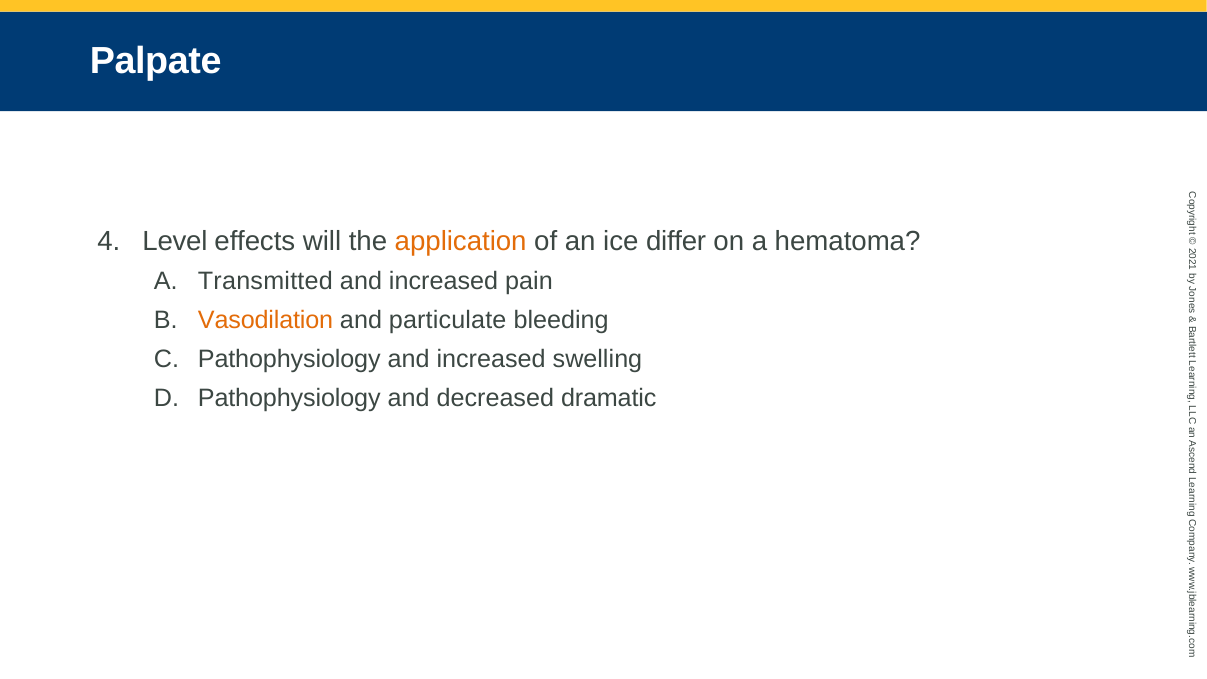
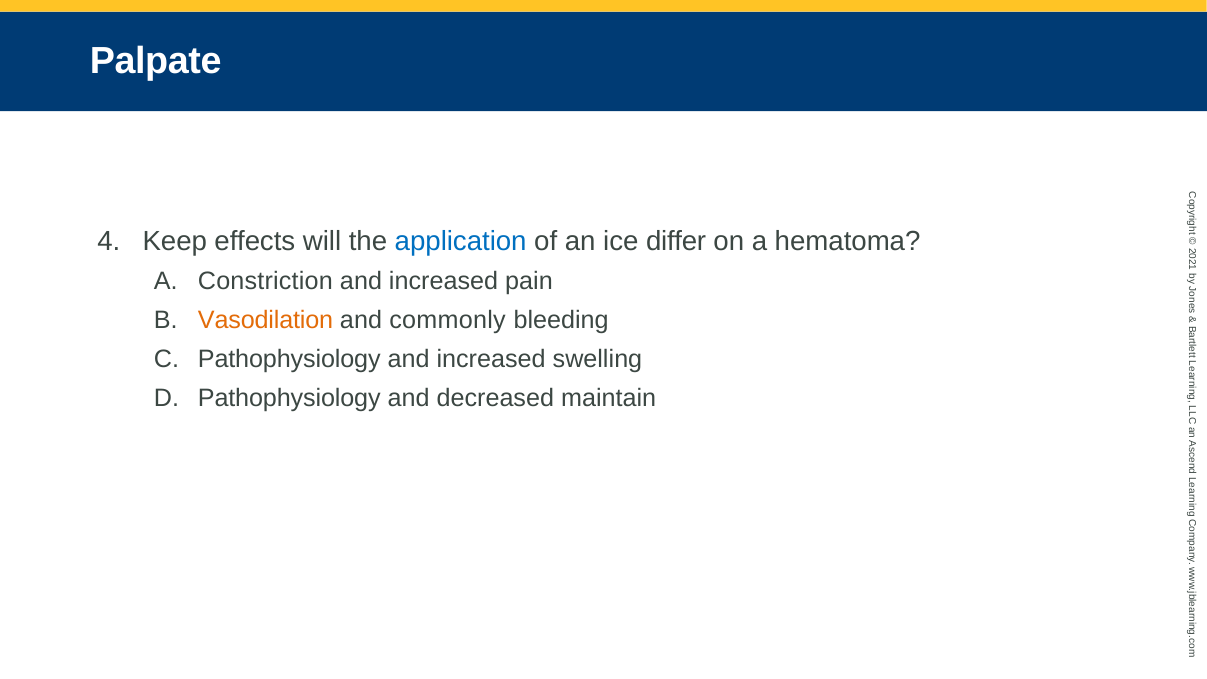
Level: Level -> Keep
application colour: orange -> blue
Transmitted: Transmitted -> Constriction
particulate: particulate -> commonly
dramatic: dramatic -> maintain
